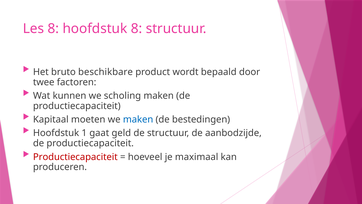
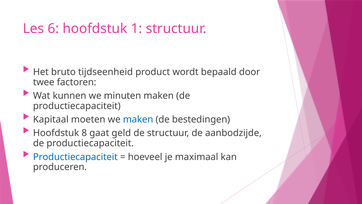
Les 8: 8 -> 6
hoofdstuk 8: 8 -> 1
beschikbare: beschikbare -> tijdseenheid
scholing: scholing -> minuten
1: 1 -> 8
Productiecapaciteit at (75, 157) colour: red -> blue
